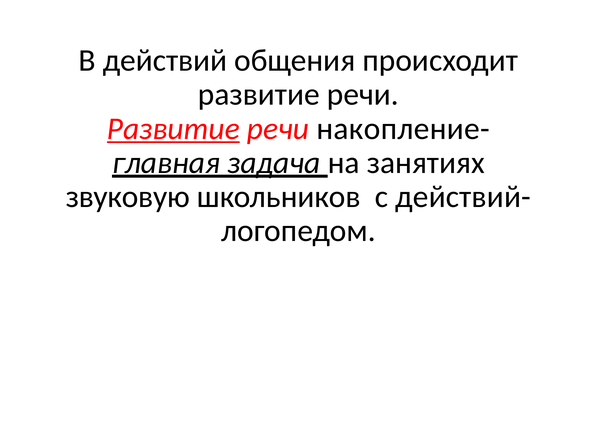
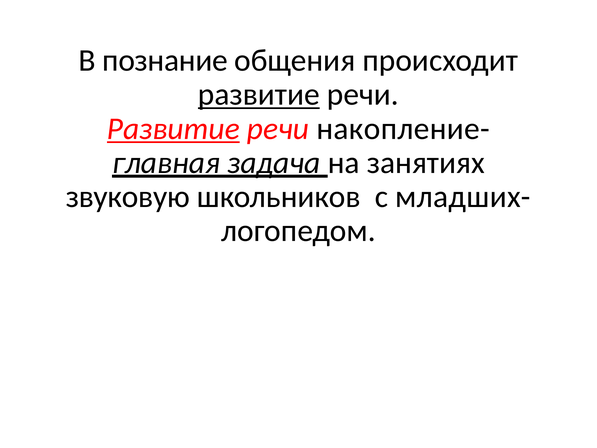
действий: действий -> познание
развитие at (259, 95) underline: none -> present
действий-: действий- -> младших-
